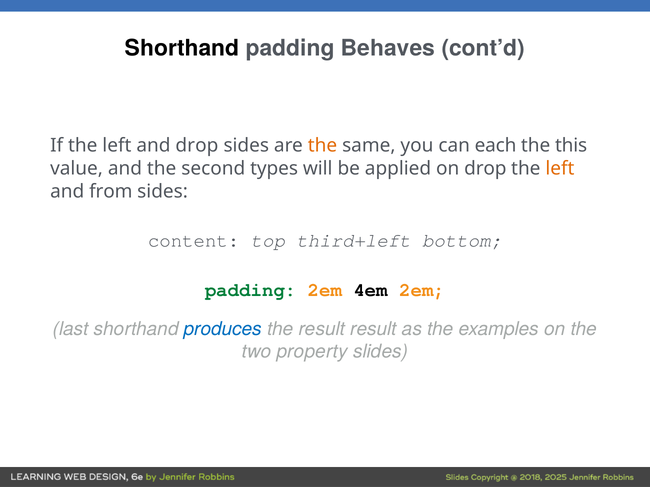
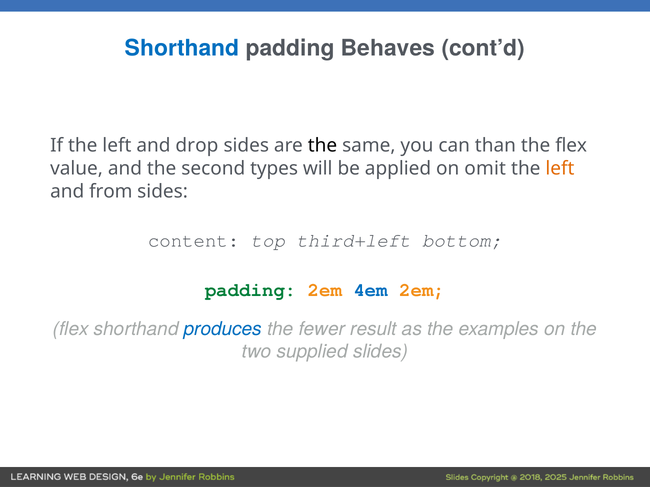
Shorthand at (182, 48) colour: black -> blue
the at (322, 146) colour: orange -> black
each: each -> than
the this: this -> flex
on drop: drop -> omit
4em colour: black -> blue
last at (71, 329): last -> flex
the result: result -> fewer
property: property -> supplied
